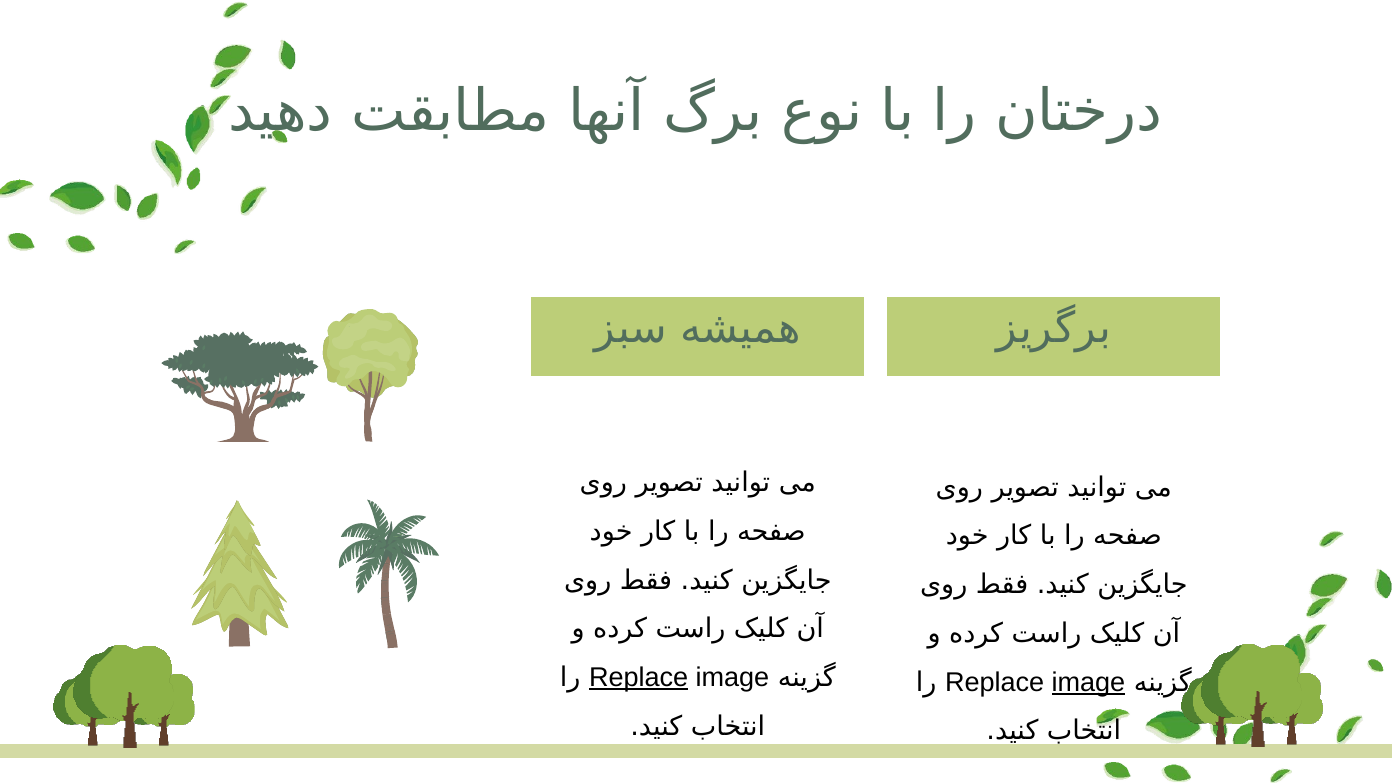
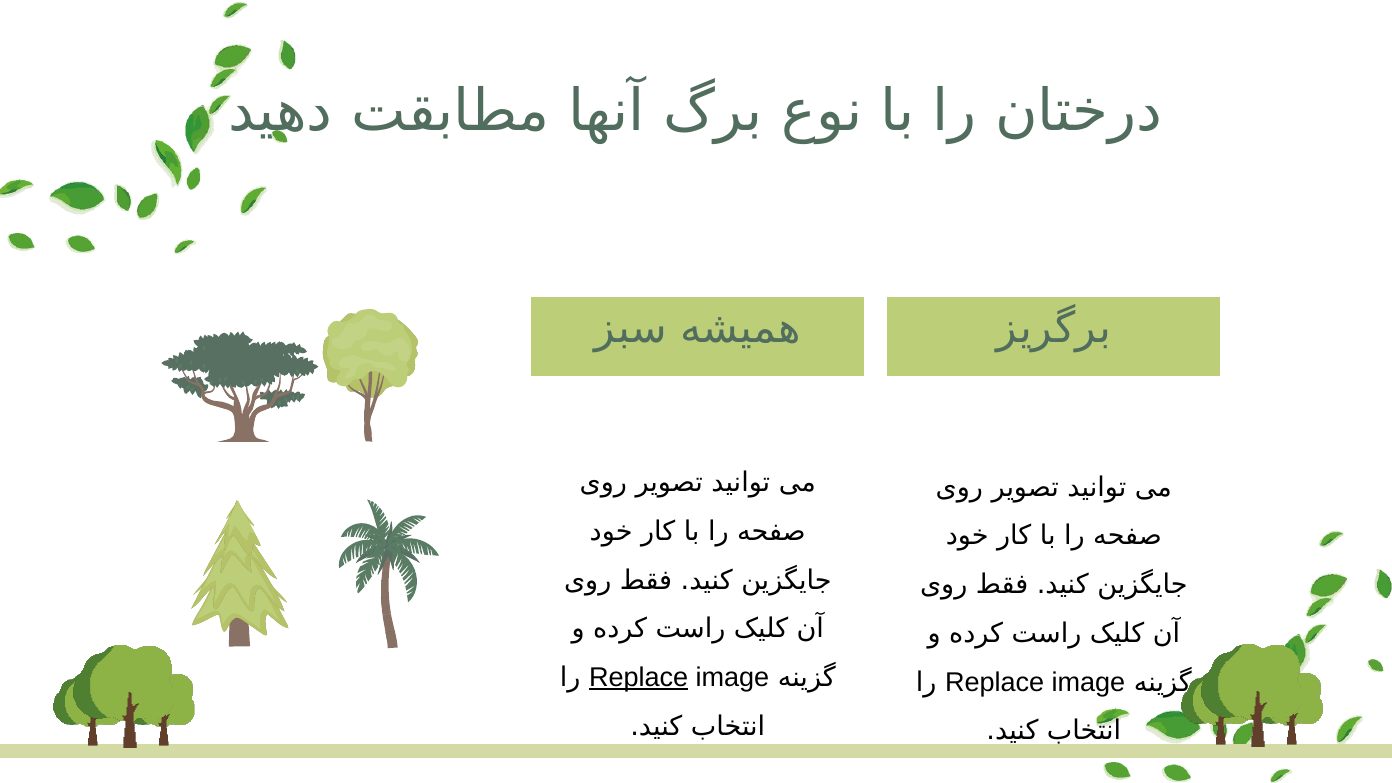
image at (1088, 682) underline: present -> none
